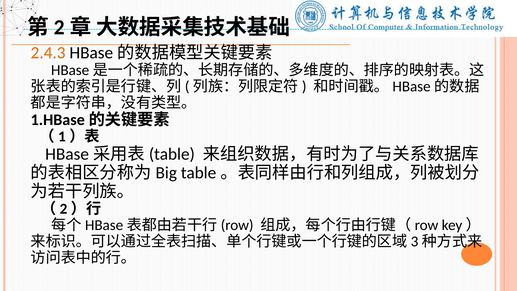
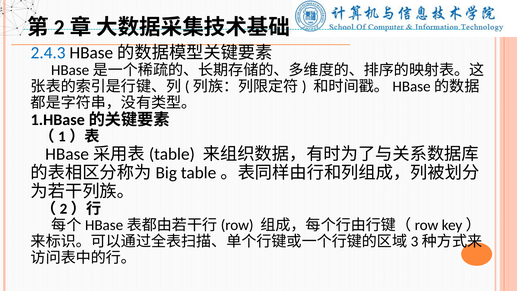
2.4.3 colour: orange -> blue
